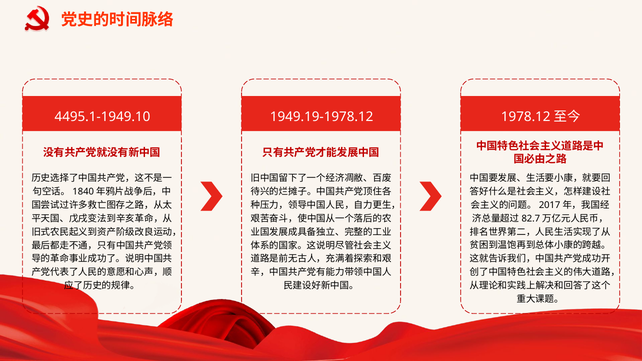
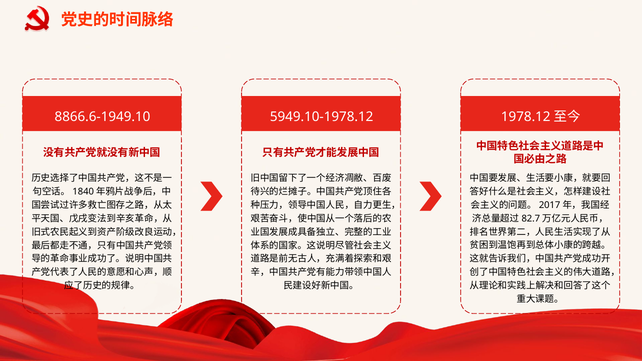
4495.1-1949.10: 4495.1-1949.10 -> 8866.6-1949.10
1949.19-1978.12: 1949.19-1978.12 -> 5949.10-1978.12
